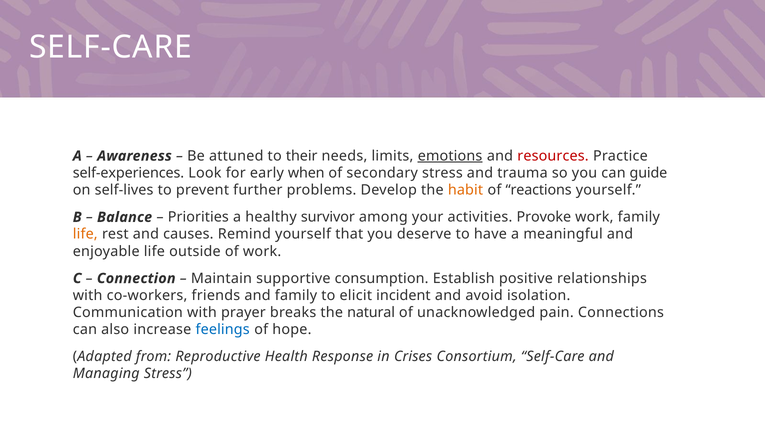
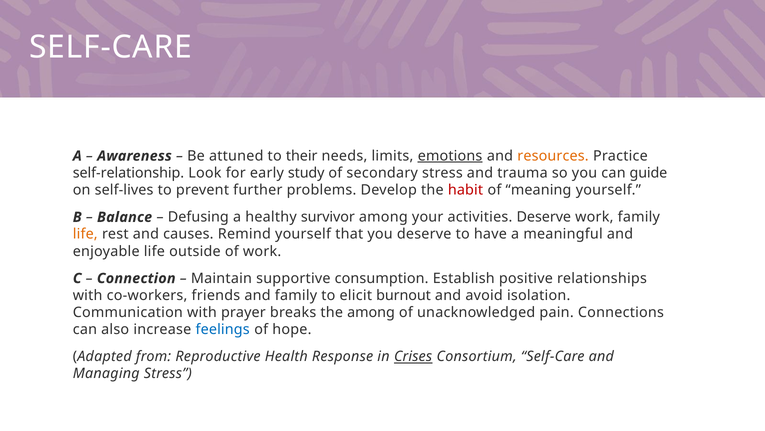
resources colour: red -> orange
self-experiences: self-experiences -> self-relationship
when: when -> study
habit colour: orange -> red
reactions: reactions -> meaning
Priorities: Priorities -> Defusing
activities Provoke: Provoke -> Deserve
incident: incident -> burnout
the natural: natural -> among
Crises underline: none -> present
